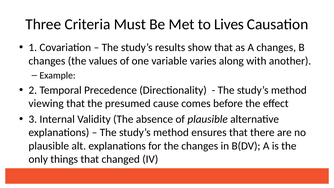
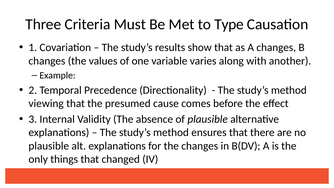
Lives: Lives -> Type
